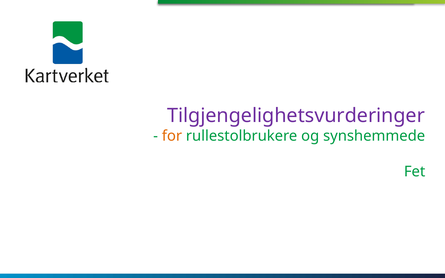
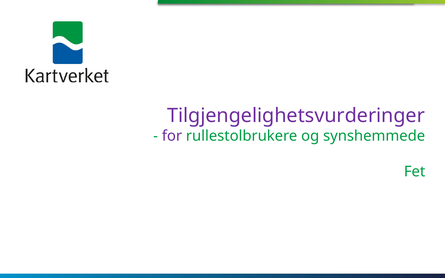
for colour: orange -> purple
